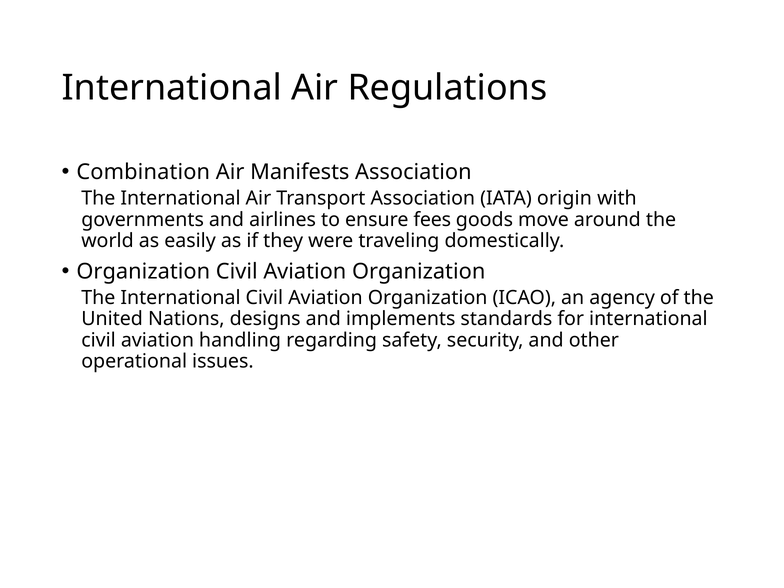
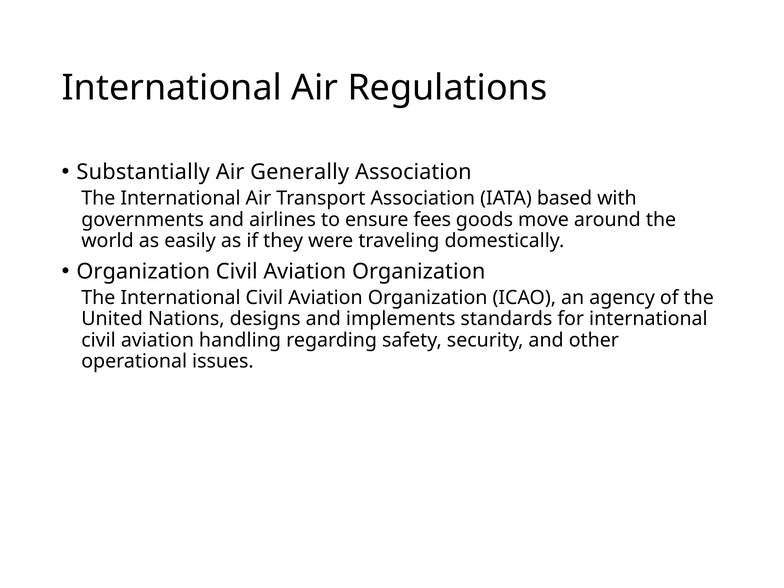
Combination: Combination -> Substantially
Manifests: Manifests -> Generally
origin: origin -> based
